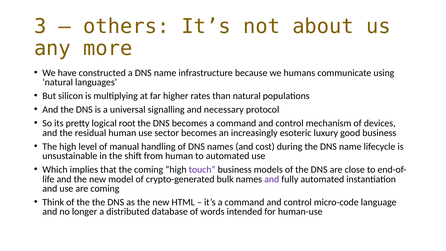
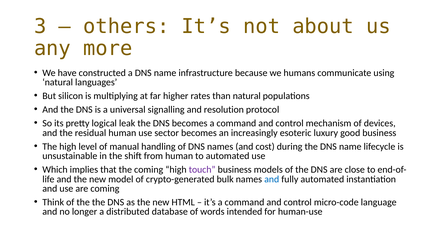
necessary: necessary -> resolution
root: root -> leak
and at (272, 179) colour: purple -> blue
